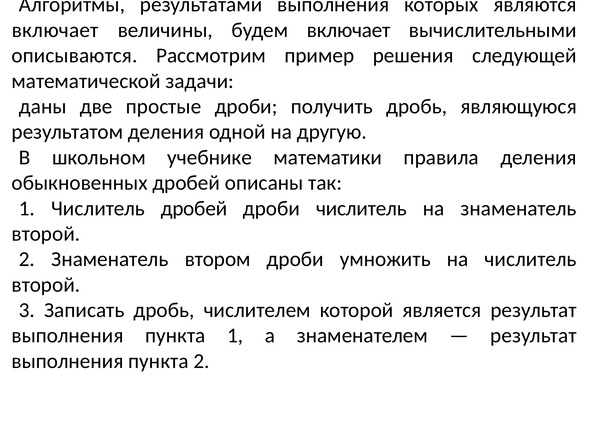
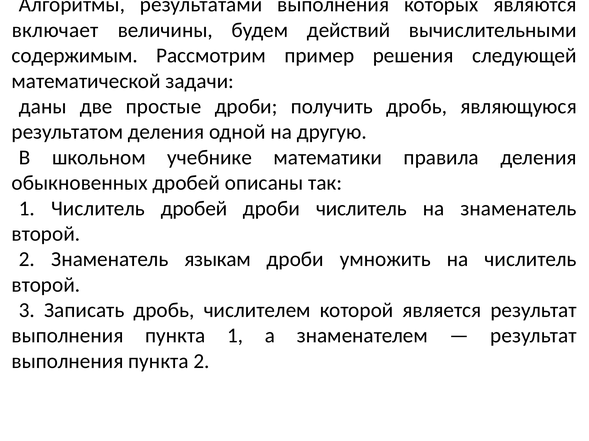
будем включает: включает -> действий
описываются: описываются -> содержимым
втором: втором -> языкам
